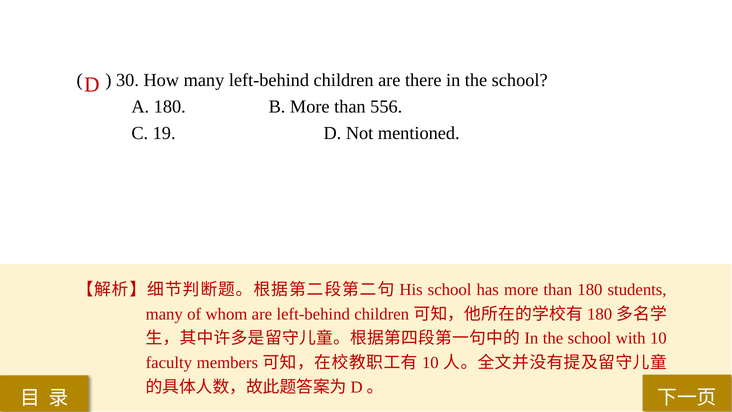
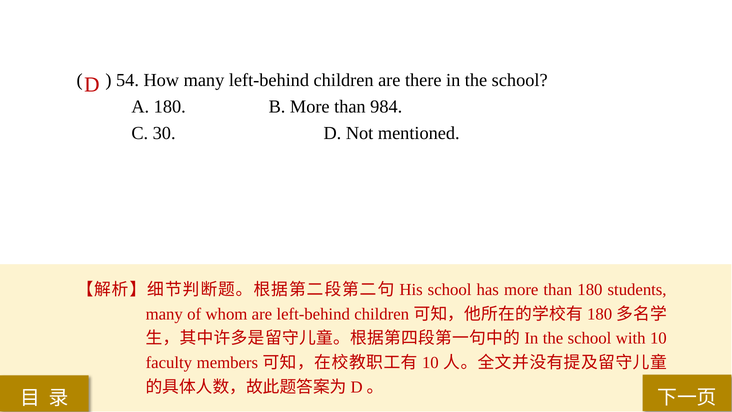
30: 30 -> 54
556: 556 -> 984
19: 19 -> 30
